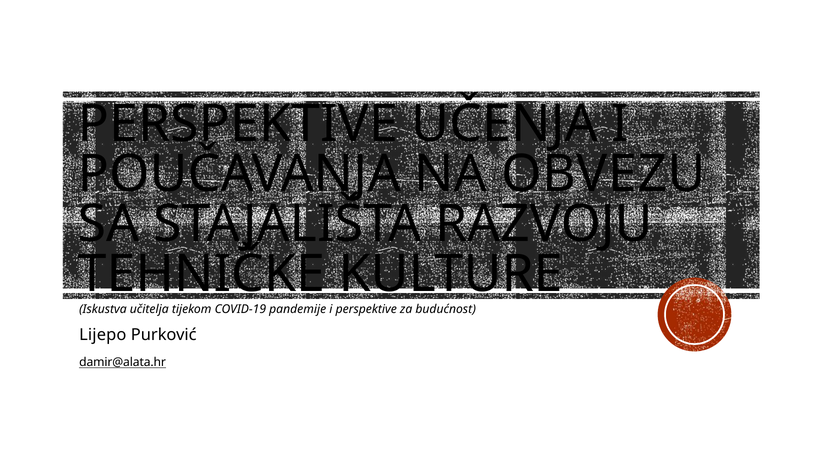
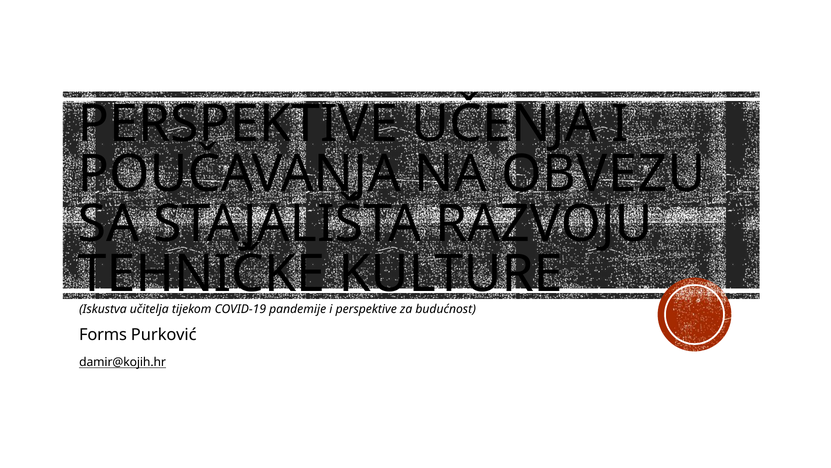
Lijepo: Lijepo -> Forms
damir@alata.hr: damir@alata.hr -> damir@kojih.hr
